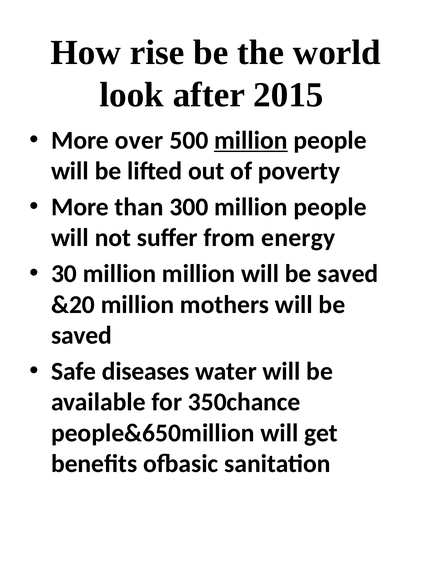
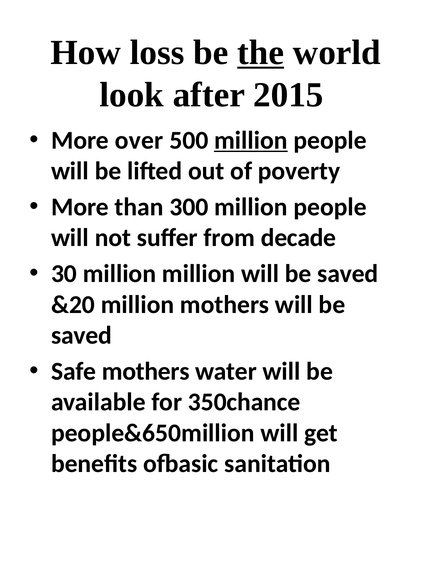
rise: rise -> loss
the underline: none -> present
energy: energy -> decade
Safe diseases: diseases -> mothers
